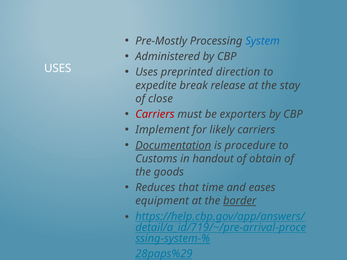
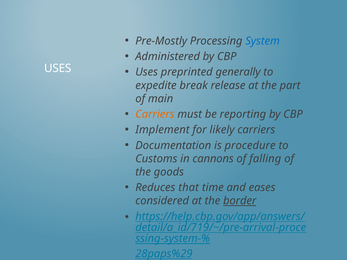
direction: direction -> generally
stay: stay -> part
close: close -> main
Carriers at (155, 114) colour: red -> orange
exporters: exporters -> reporting
Documentation underline: present -> none
handout: handout -> cannons
obtain: obtain -> falling
equipment: equipment -> considered
